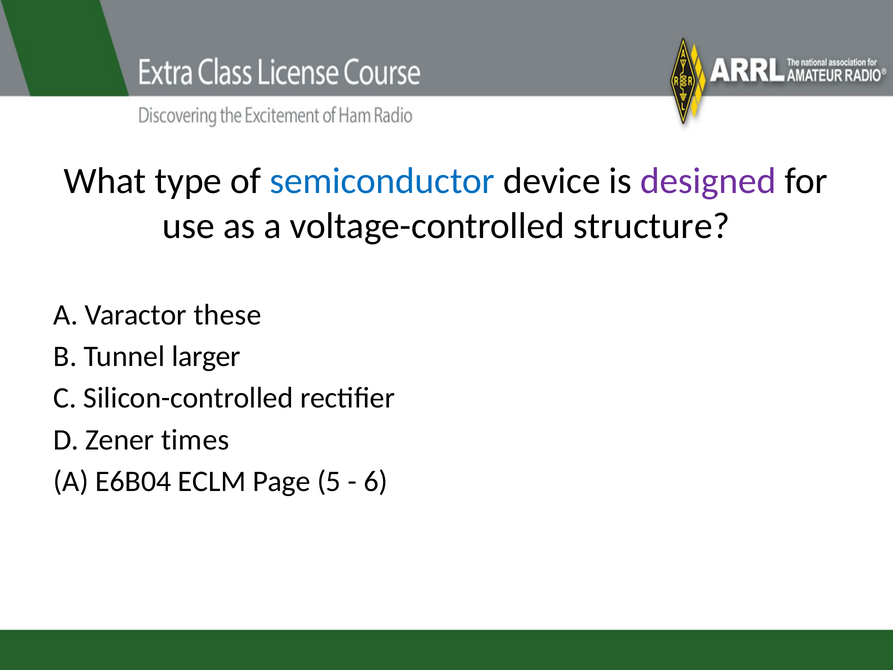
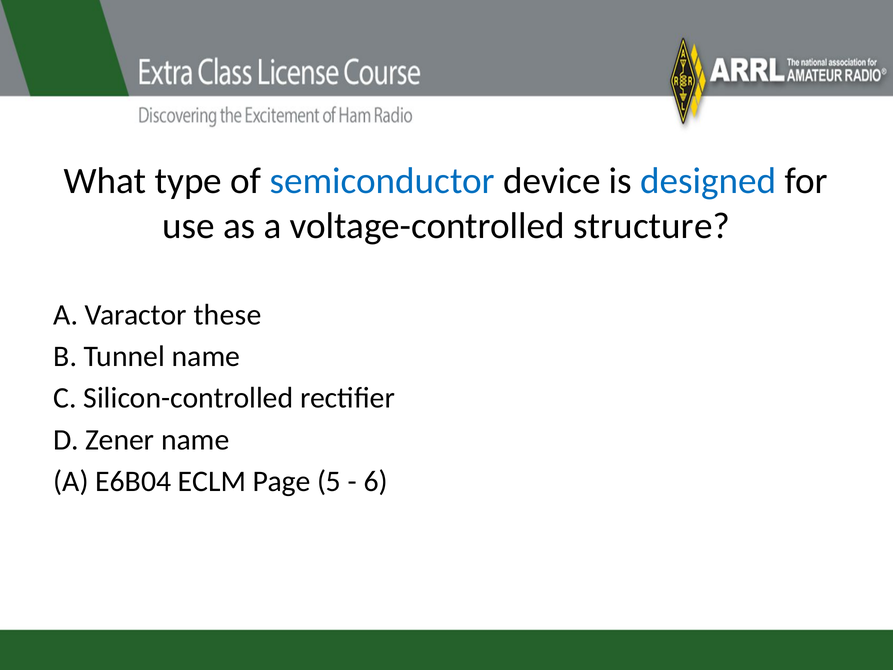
designed colour: purple -> blue
Tunnel larger: larger -> name
Zener times: times -> name
